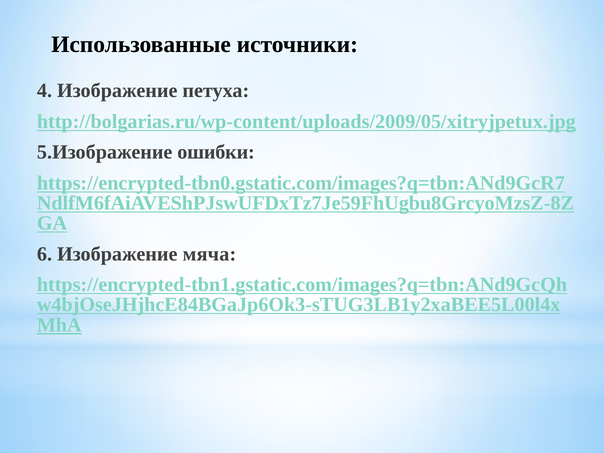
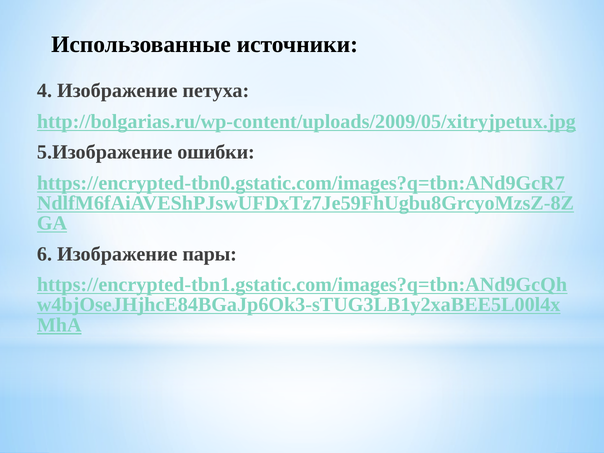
мяча: мяча -> пары
